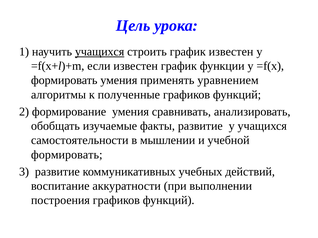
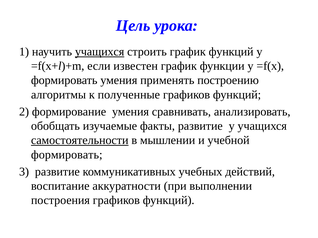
график известен: известен -> функций
уравнением: уравнением -> построению
самостоятельности underline: none -> present
